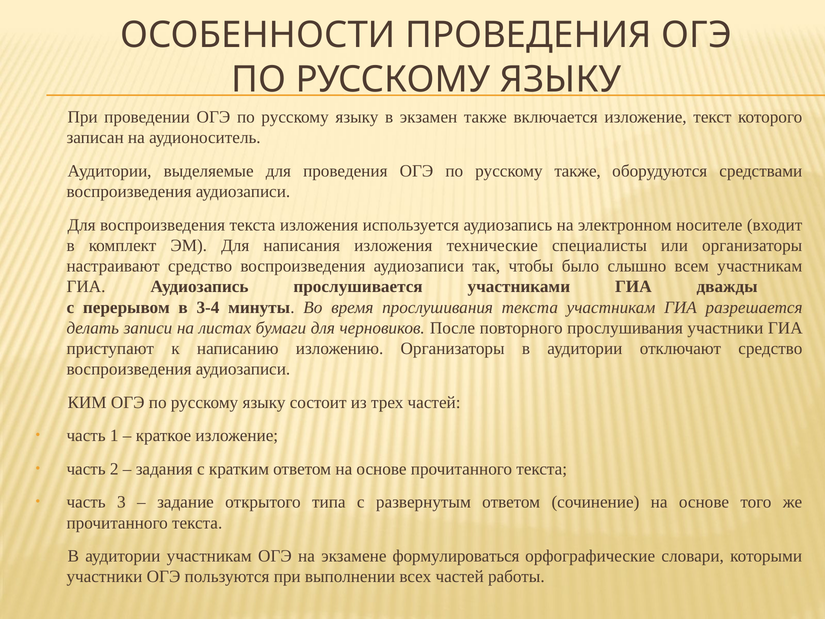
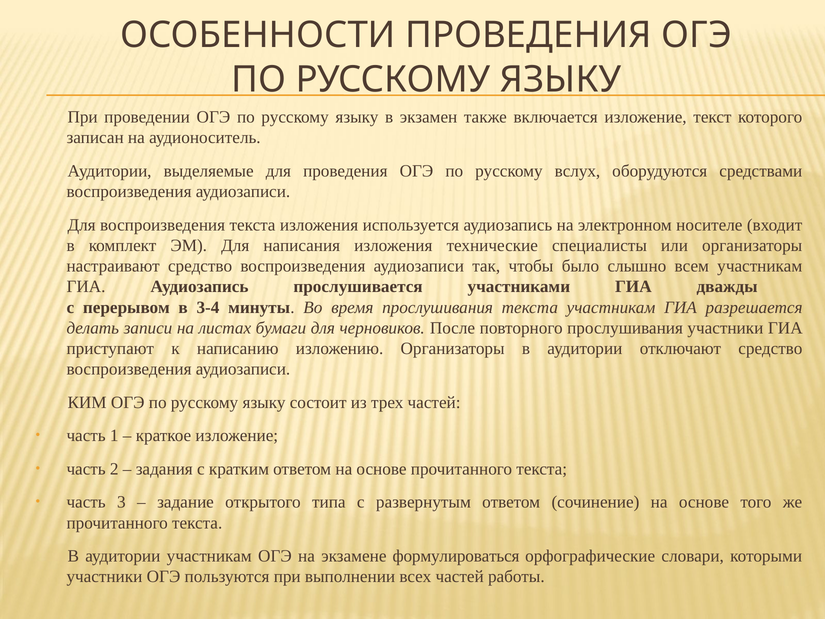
русскому также: также -> вслух
